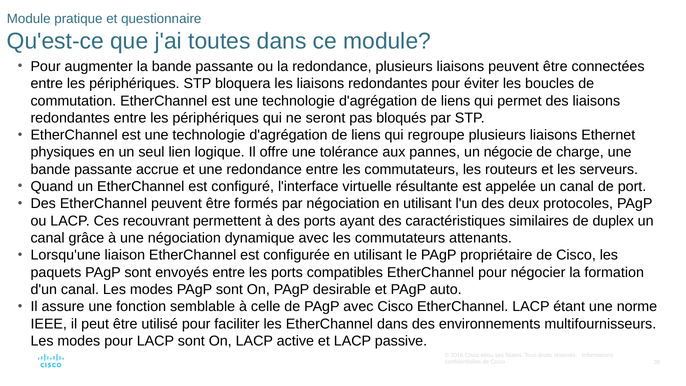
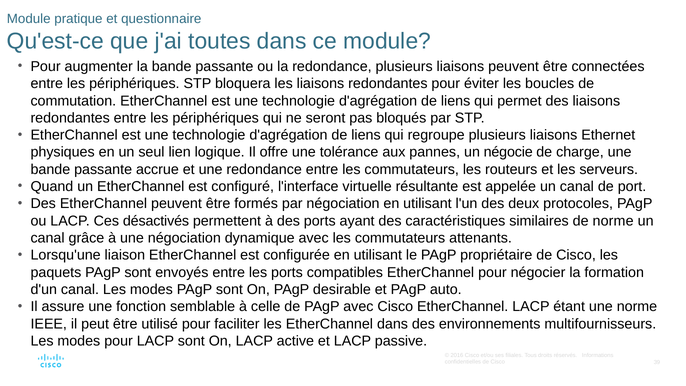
recouvrant: recouvrant -> désactivés
de duplex: duplex -> norme
